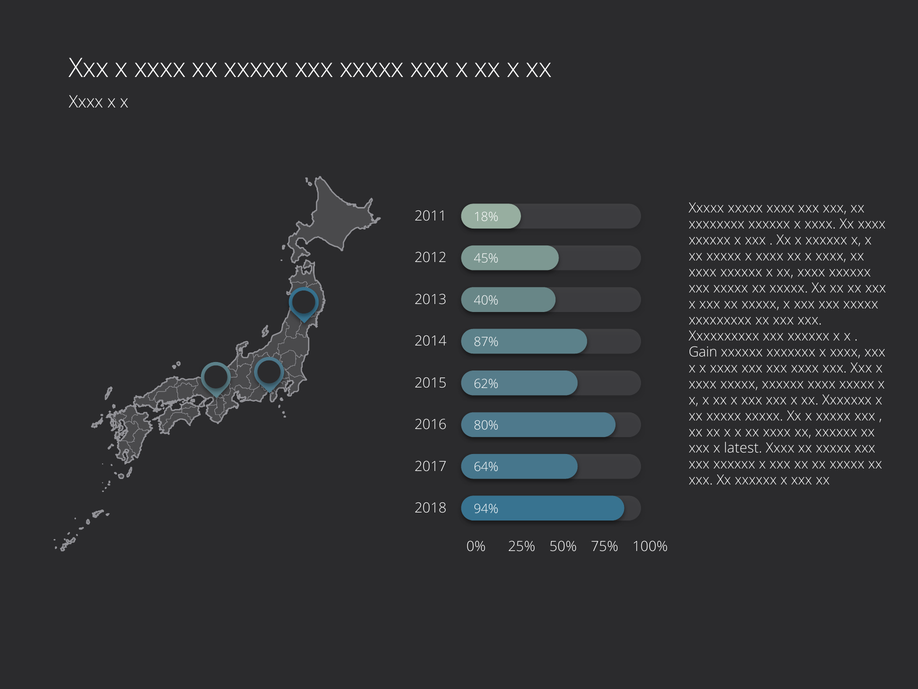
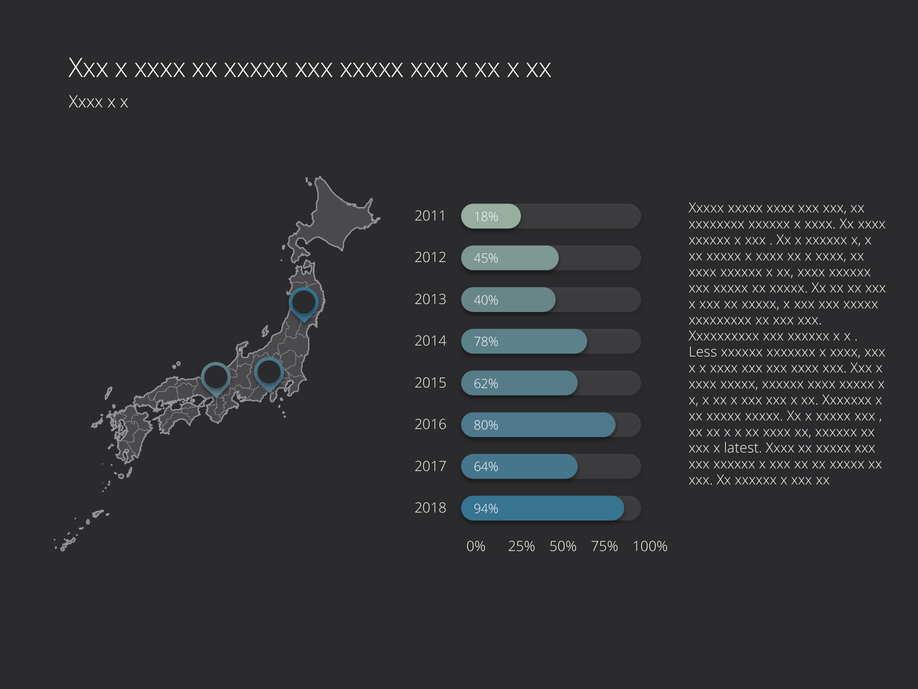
87%: 87% -> 78%
Gain: Gain -> Less
